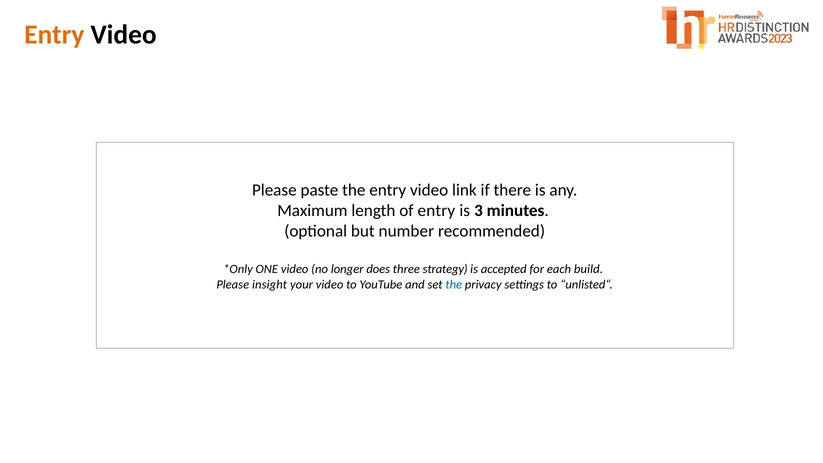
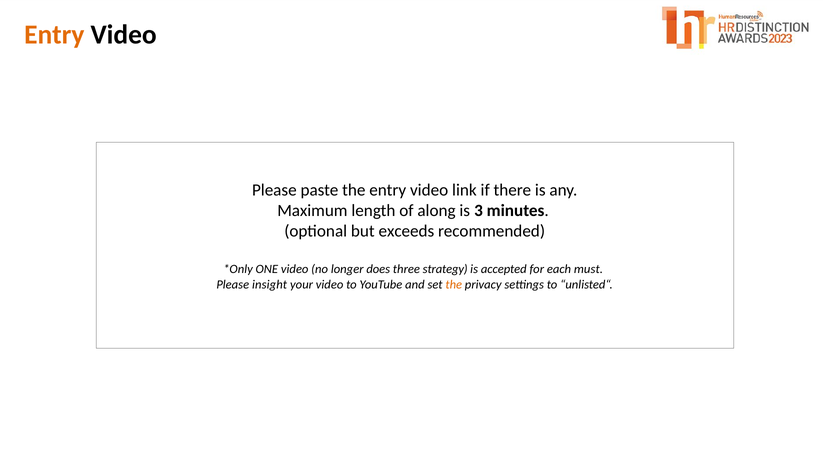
of entry: entry -> along
number: number -> exceeds
build: build -> must
the at (454, 284) colour: blue -> orange
